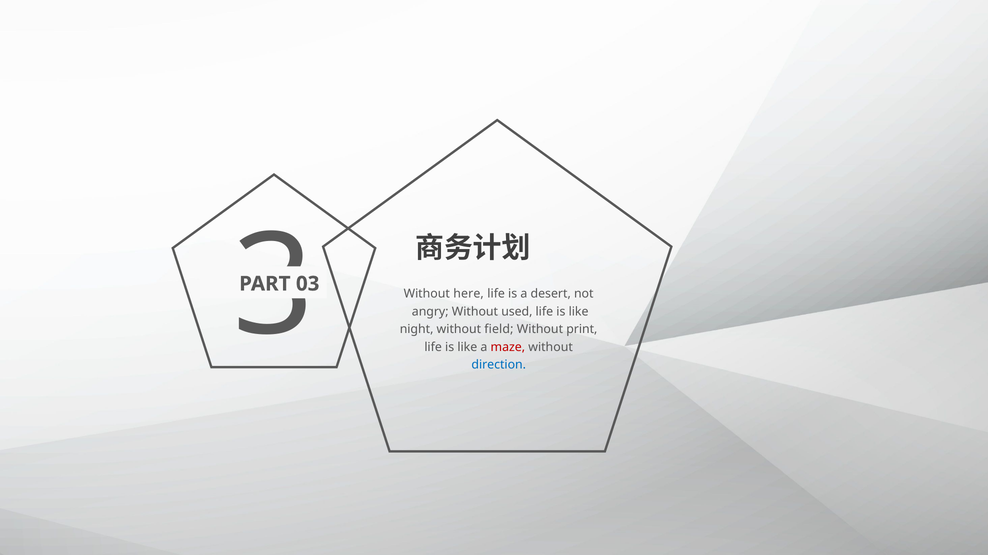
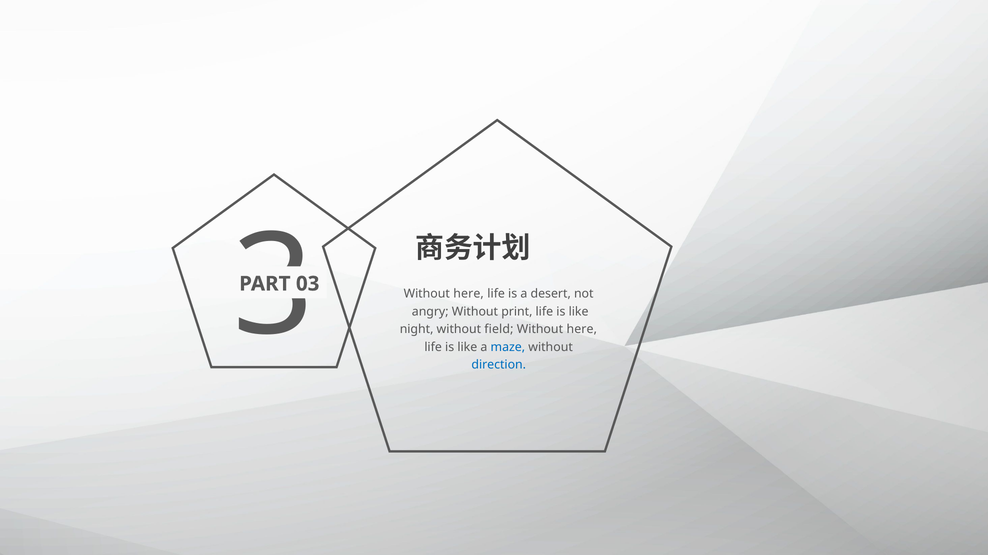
used: used -> print
print at (582, 330): print -> here
maze colour: red -> blue
